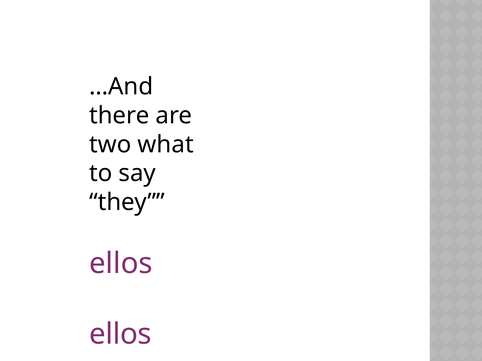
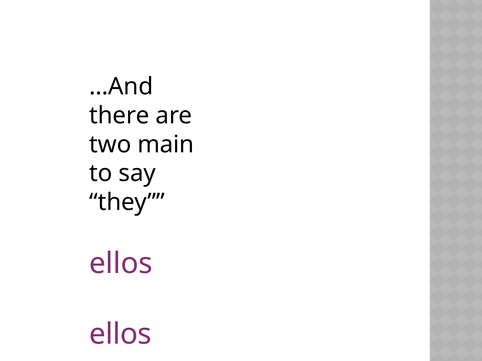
what: what -> main
